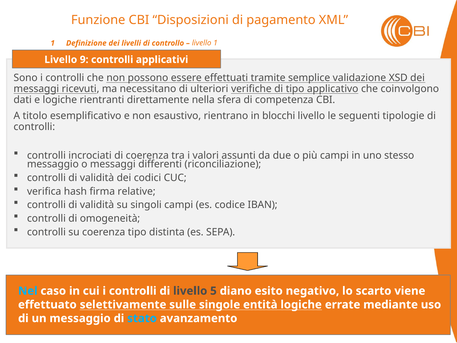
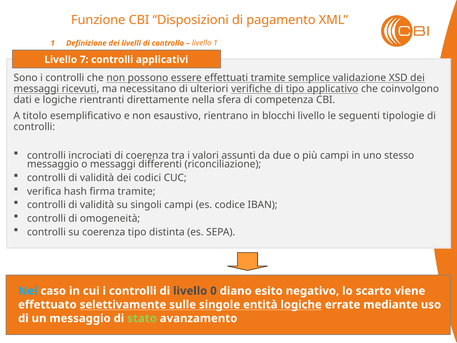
Livello 9: 9 -> 7
firma relative: relative -> tramite
5: 5 -> 0
stato colour: light blue -> light green
